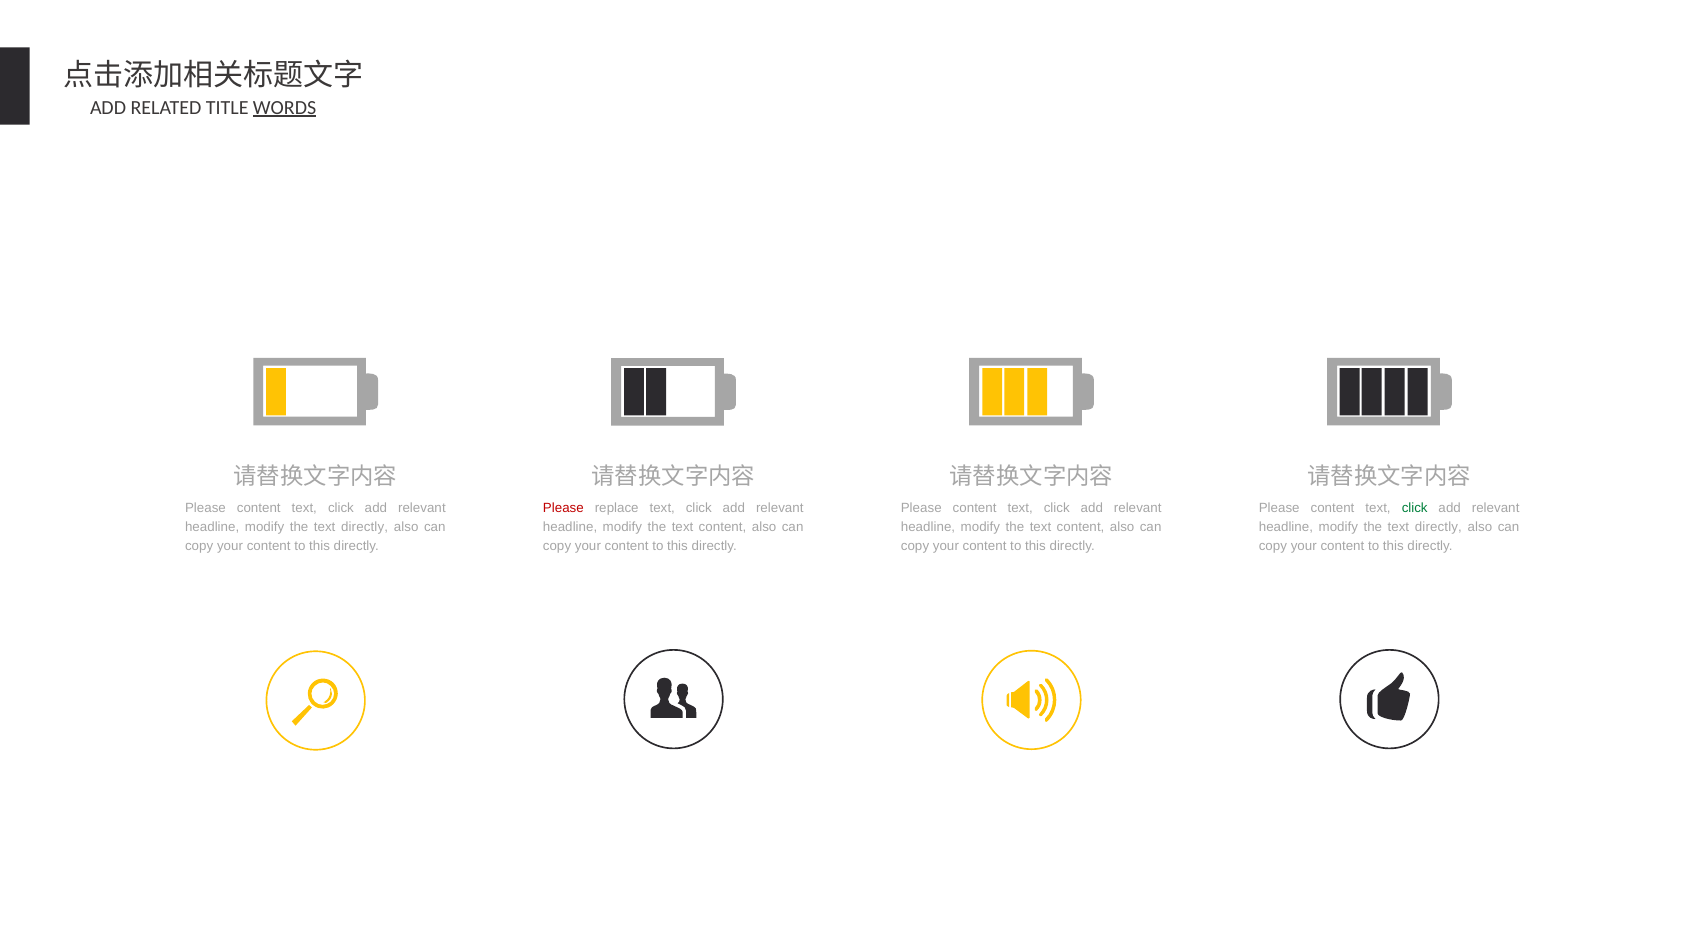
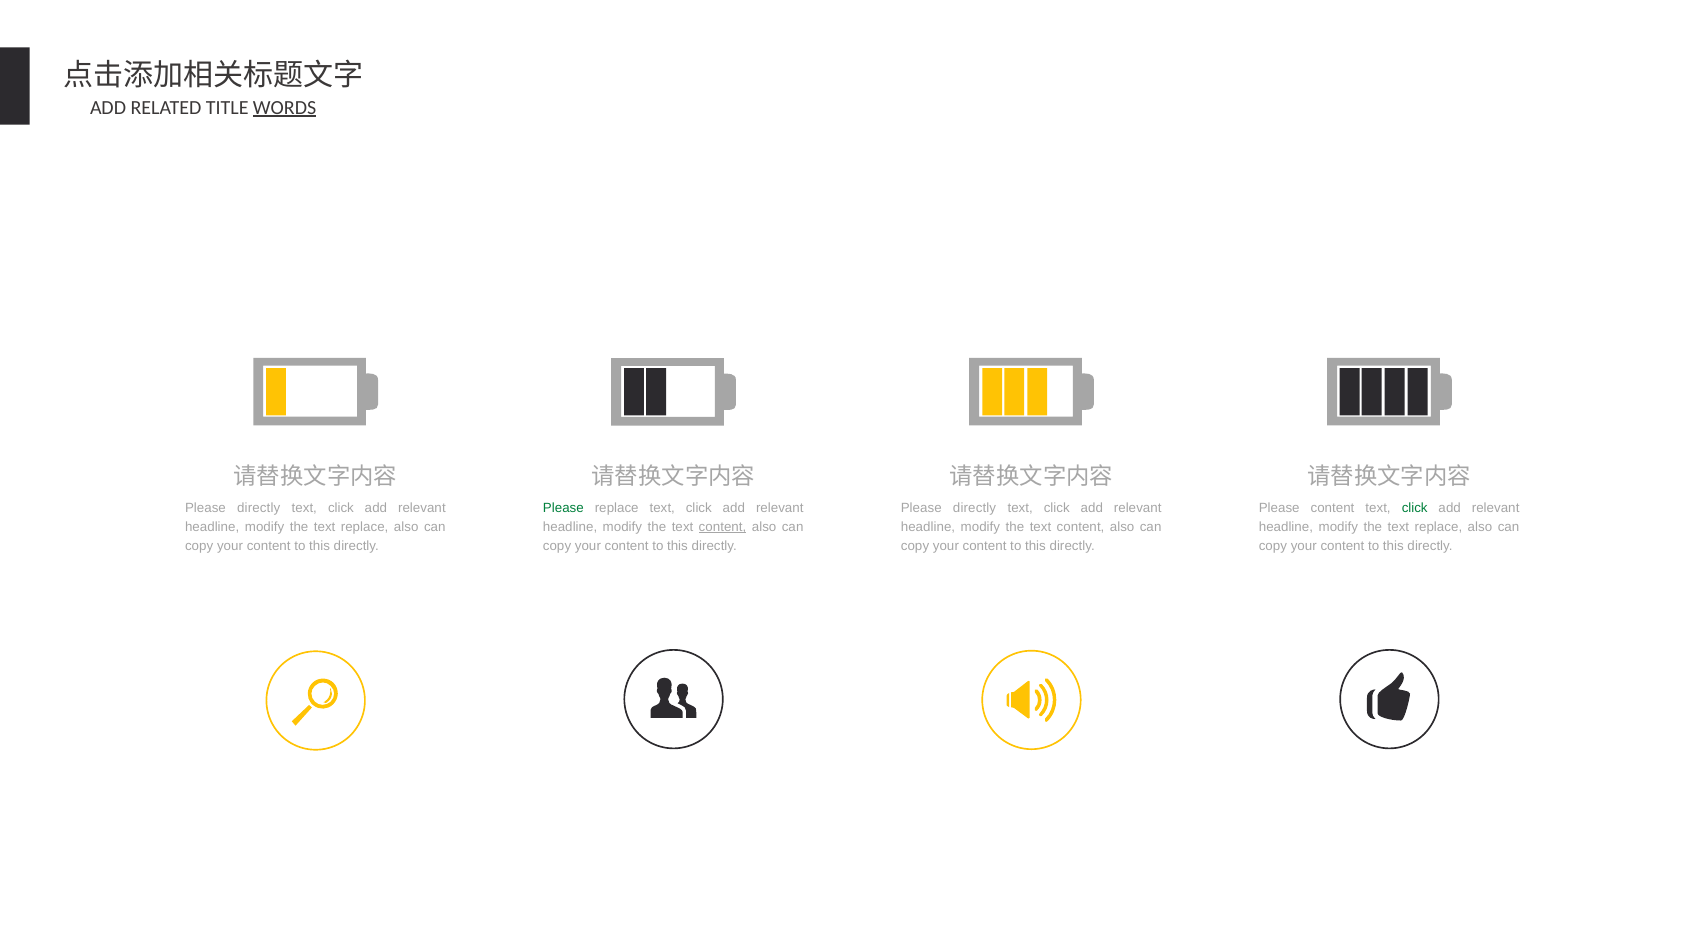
content at (259, 508): content -> directly
Please at (563, 508) colour: red -> green
content at (975, 508): content -> directly
directly at (365, 527): directly -> replace
content at (723, 527) underline: none -> present
directly at (1438, 527): directly -> replace
